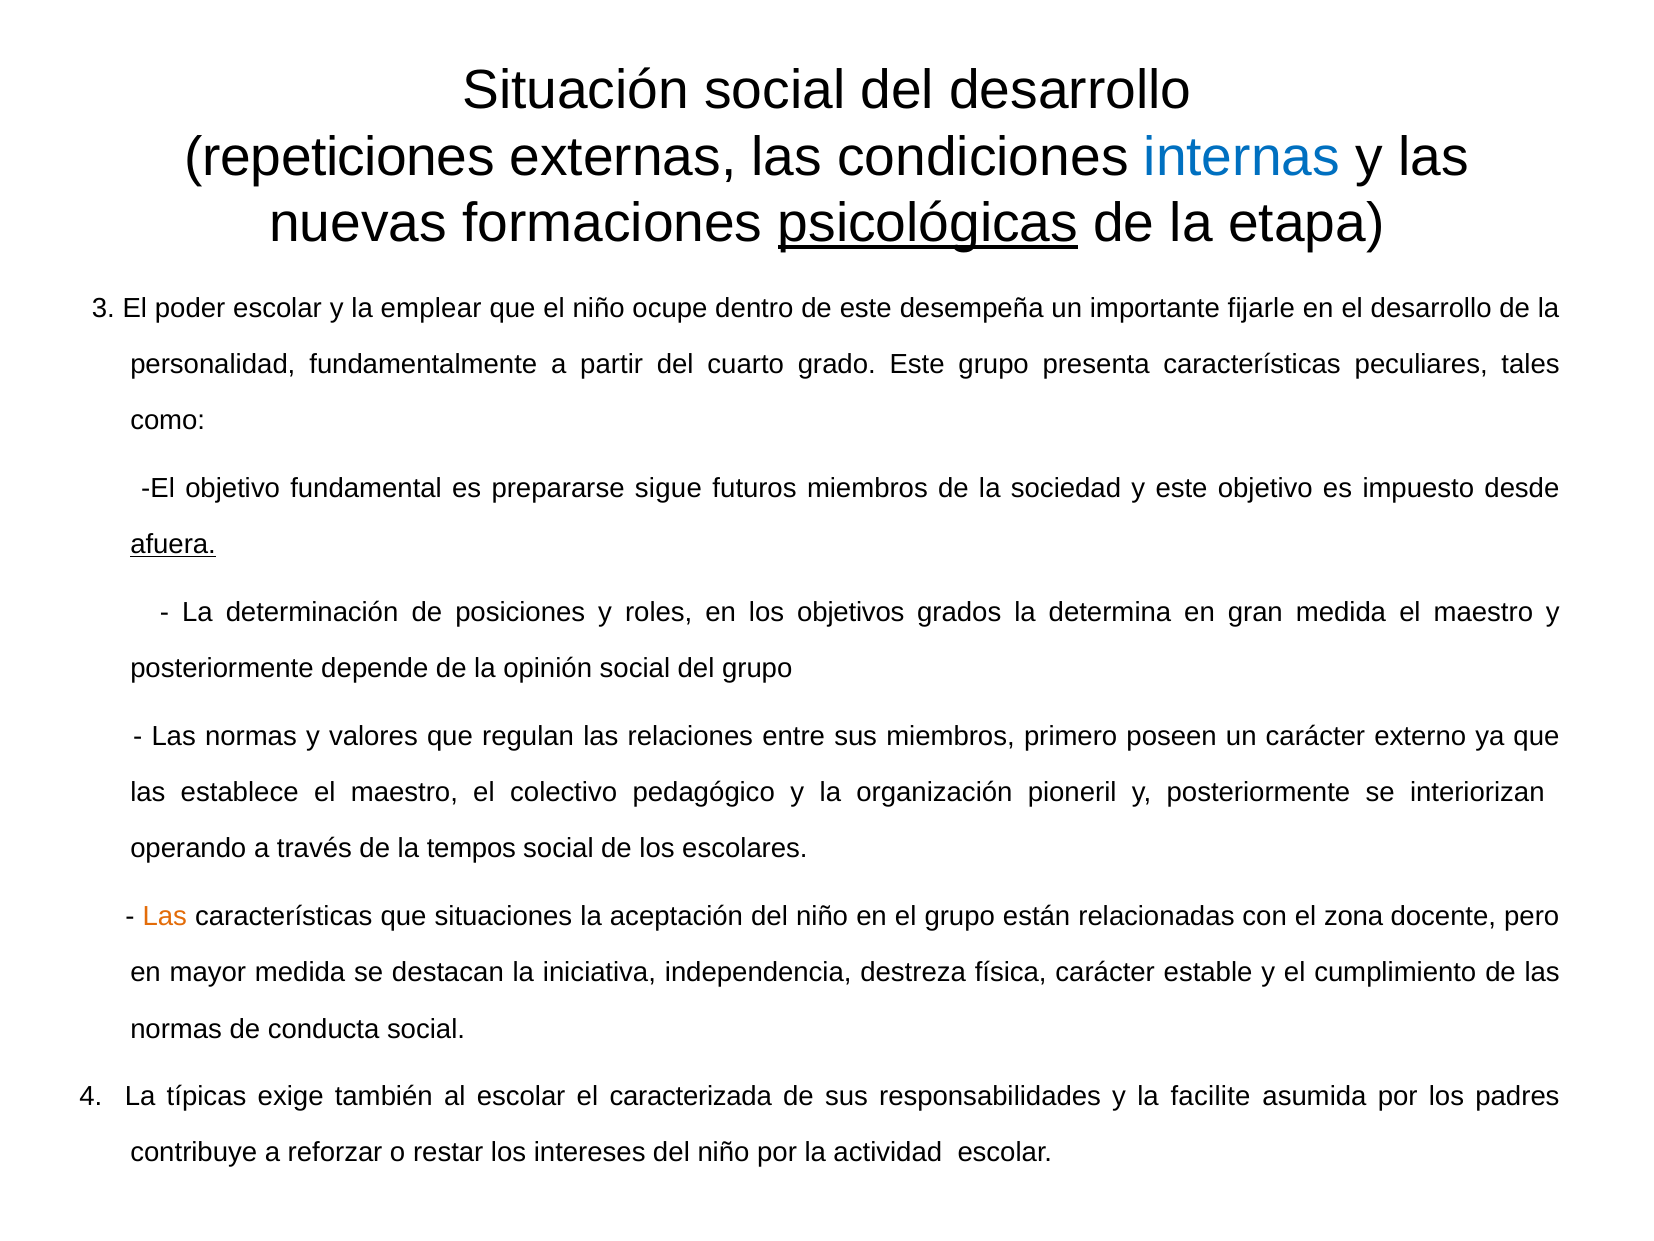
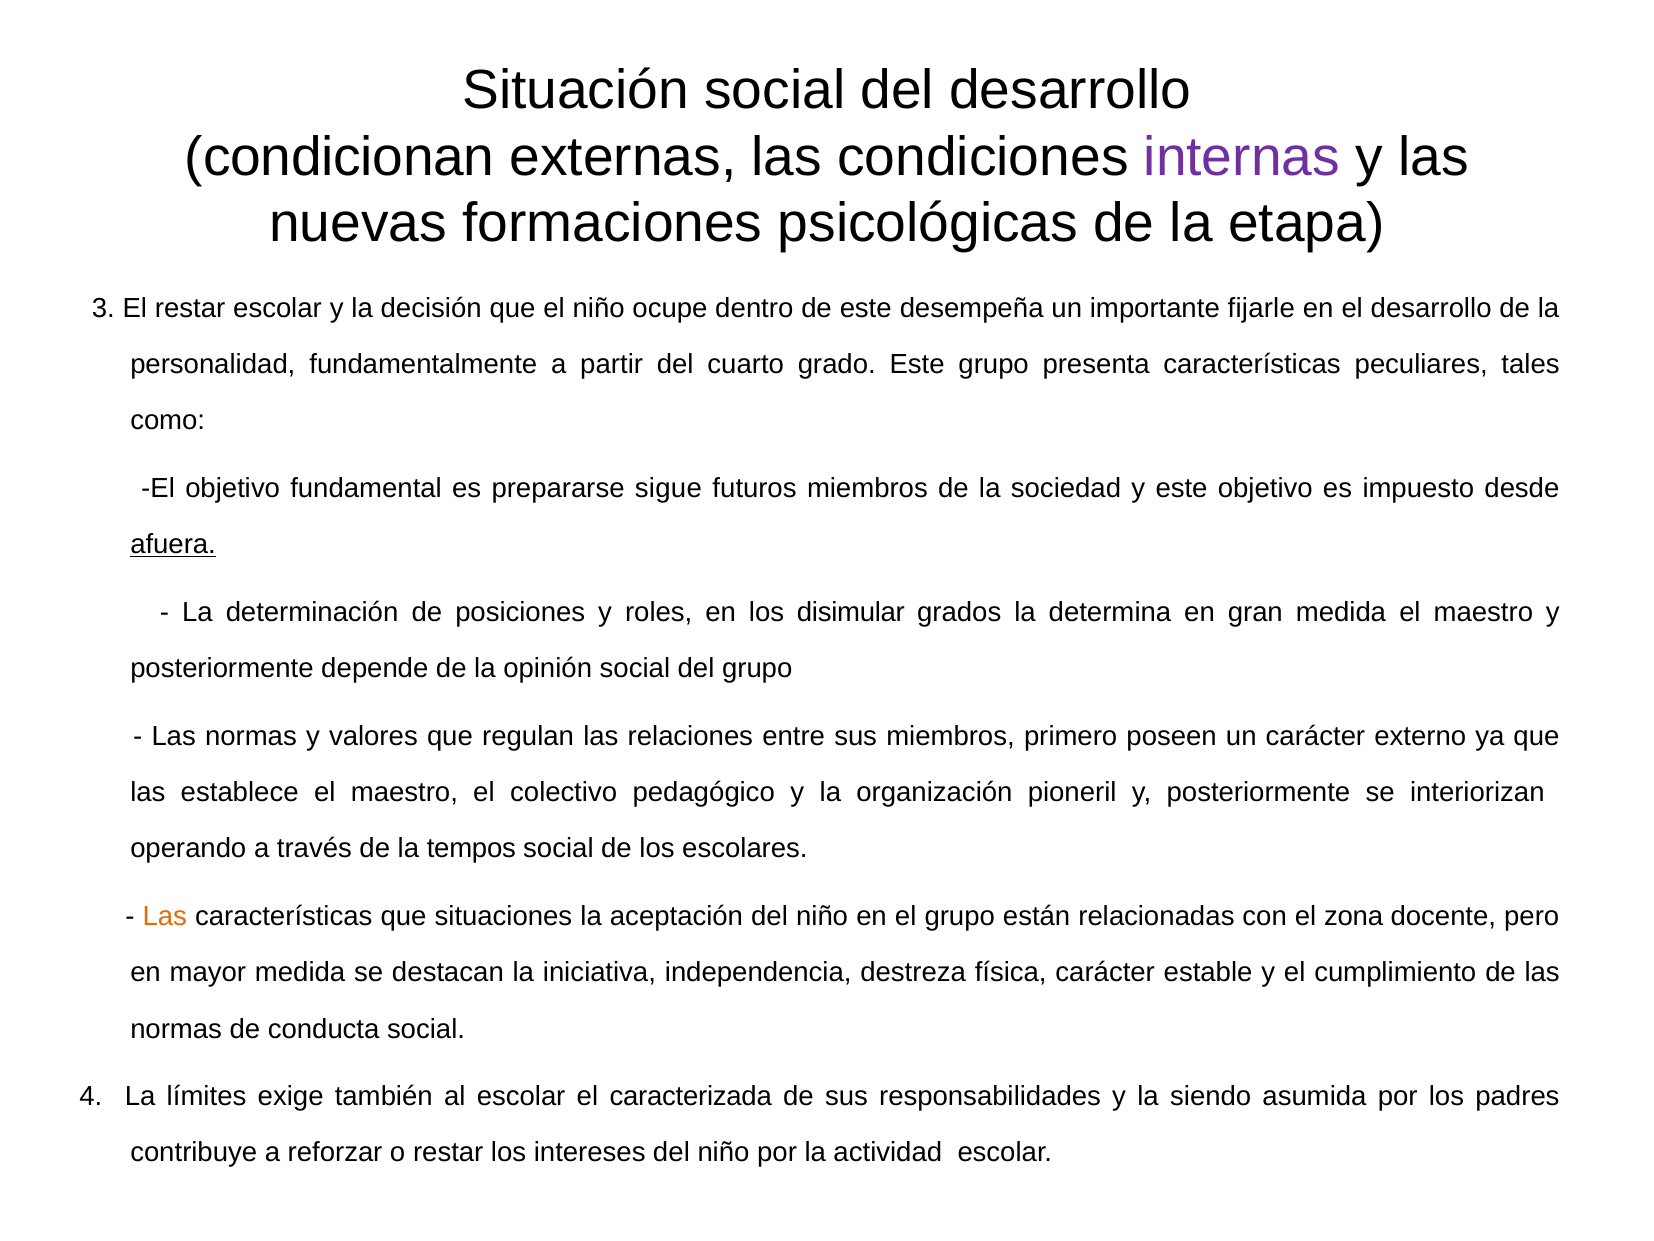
repeticiones: repeticiones -> condicionan
internas colour: blue -> purple
psicológicas underline: present -> none
El poder: poder -> restar
emplear: emplear -> decisión
objetivos: objetivos -> disimular
típicas: típicas -> límites
facilite: facilite -> siendo
